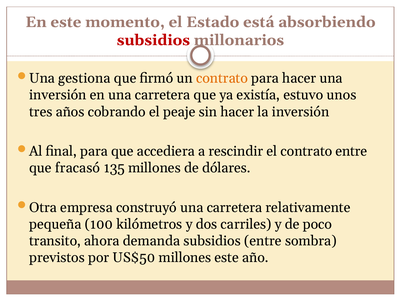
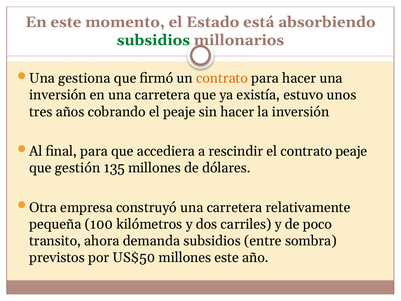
subsidios at (153, 40) colour: red -> green
contrato entre: entre -> peaje
fracasó: fracasó -> gestión
